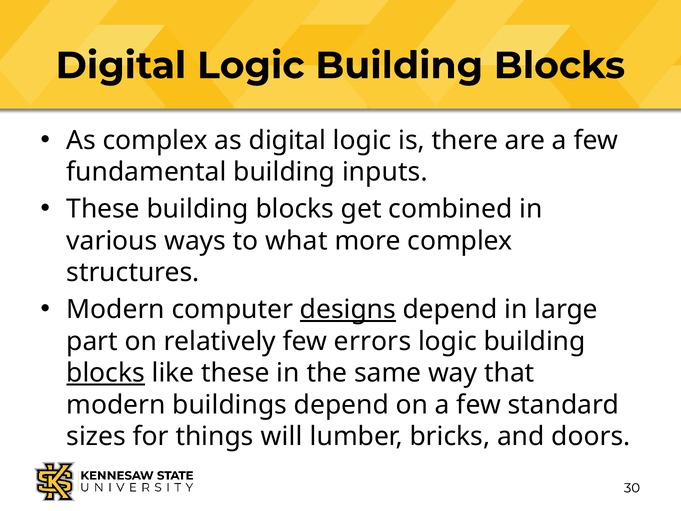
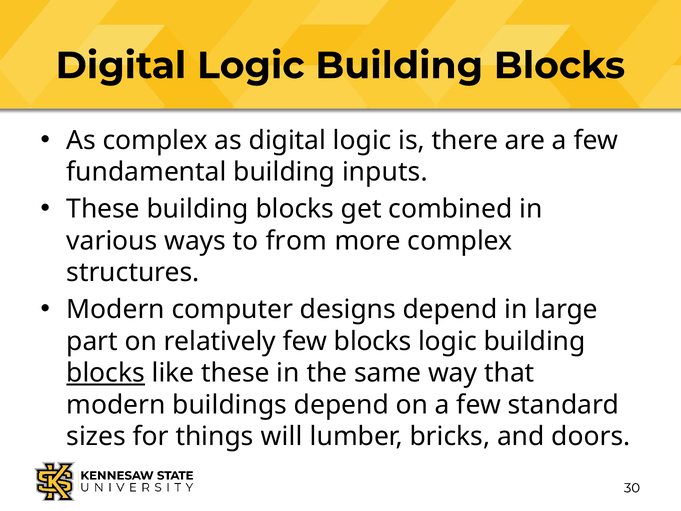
what: what -> from
designs underline: present -> none
few errors: errors -> blocks
